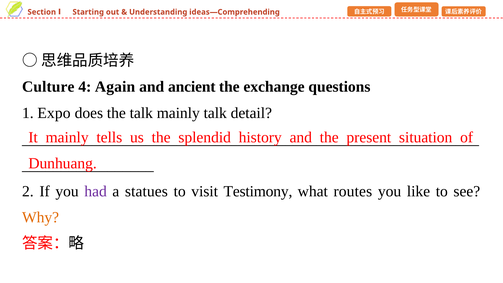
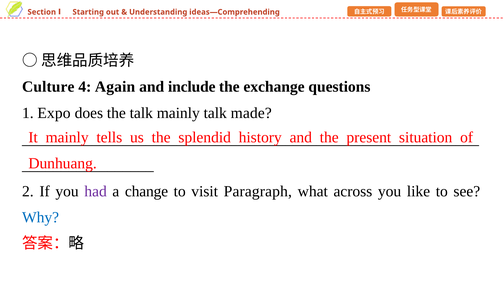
ancient: ancient -> include
detail: detail -> made
statues: statues -> change
Testimony: Testimony -> Paragraph
routes: routes -> across
Why colour: orange -> blue
